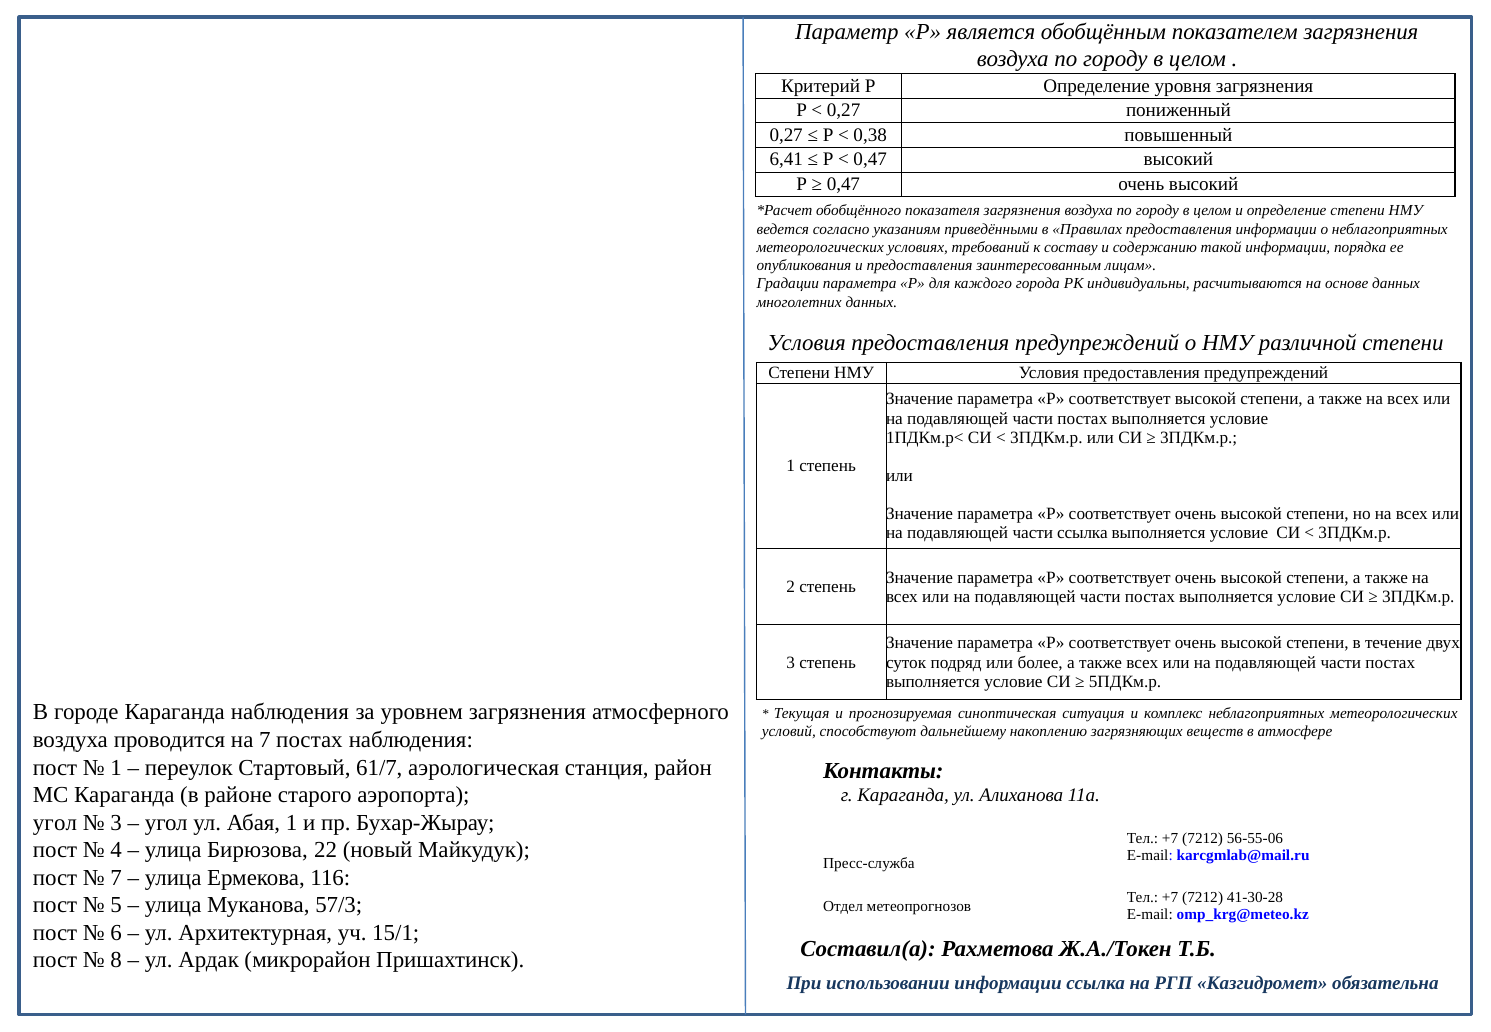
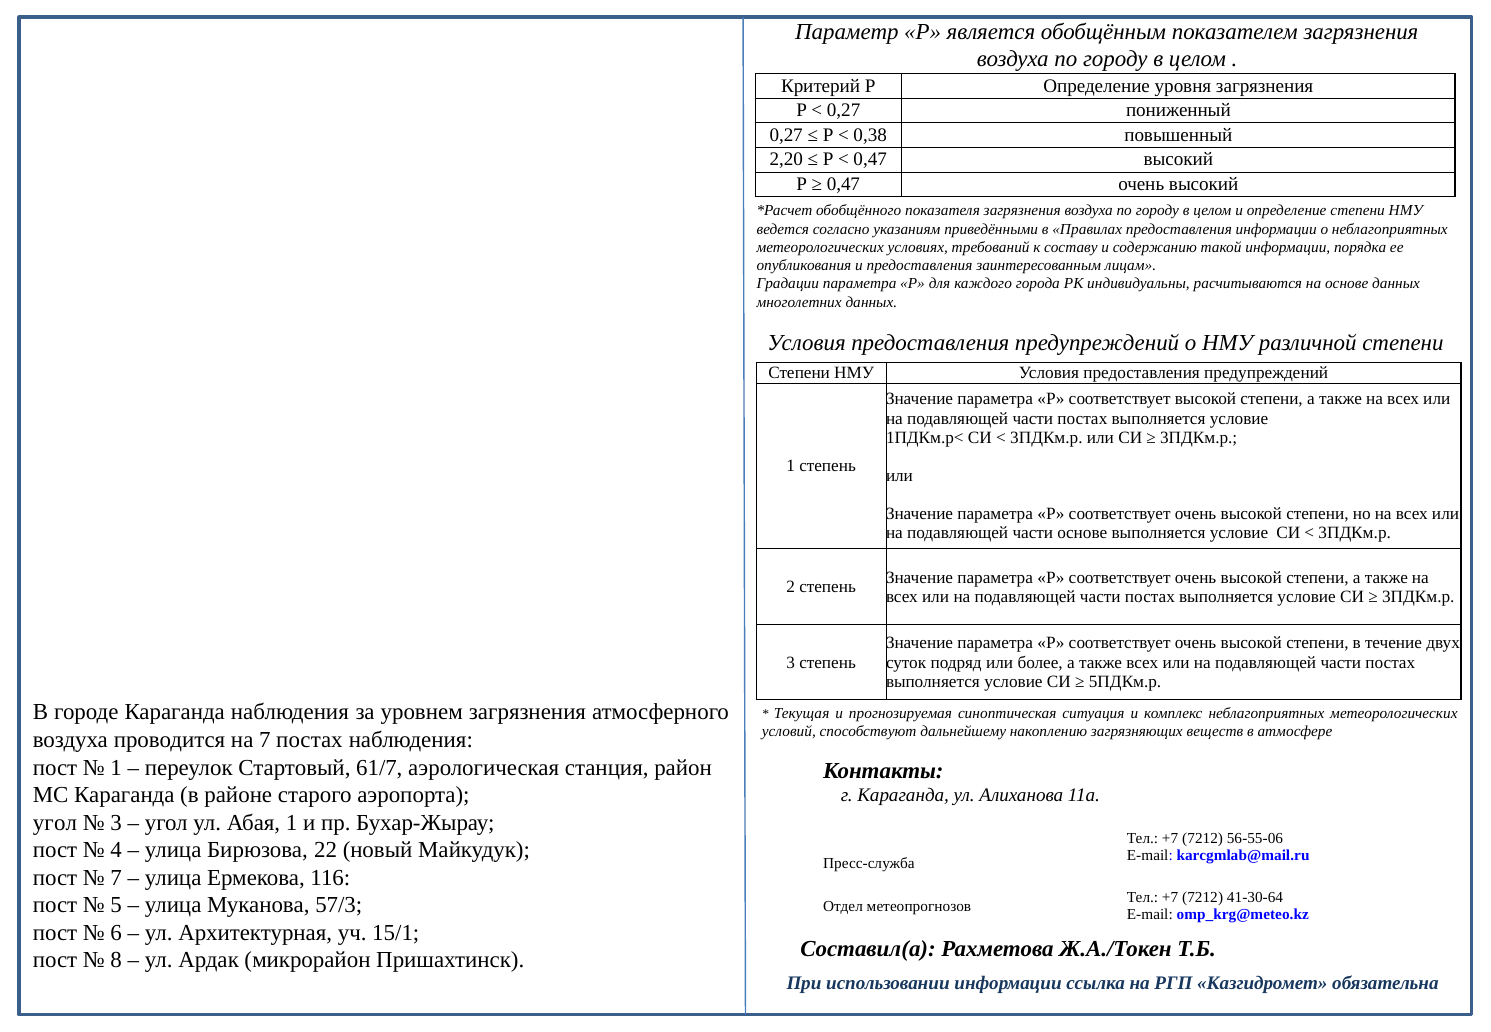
6,41: 6,41 -> 2,20
части ссылка: ссылка -> основе
41-30-28: 41-30-28 -> 41-30-64
